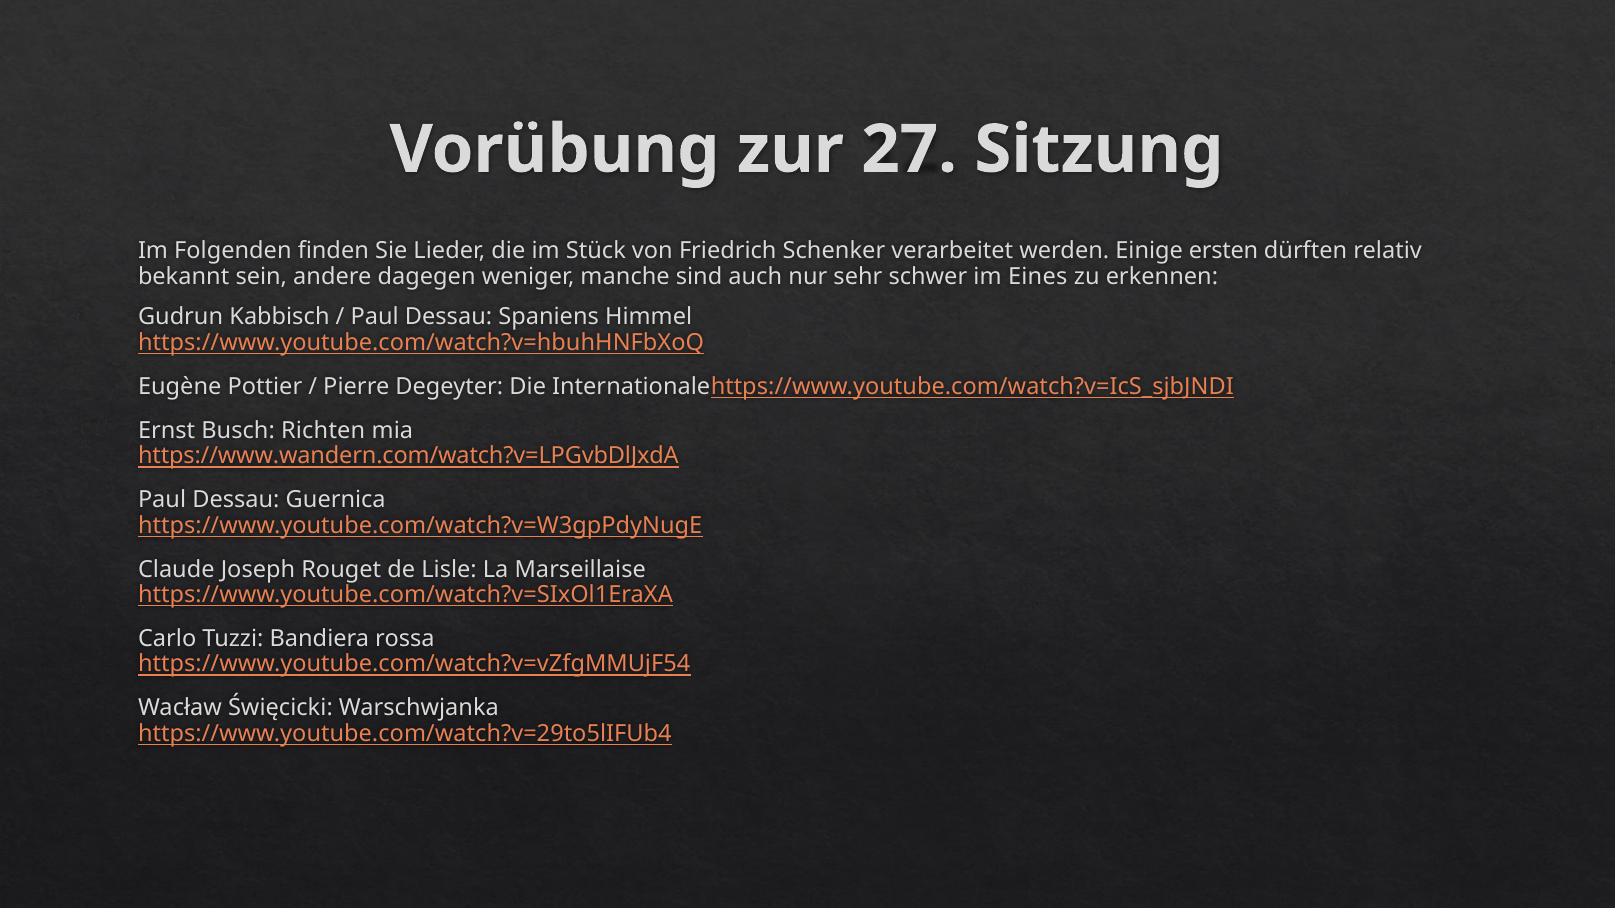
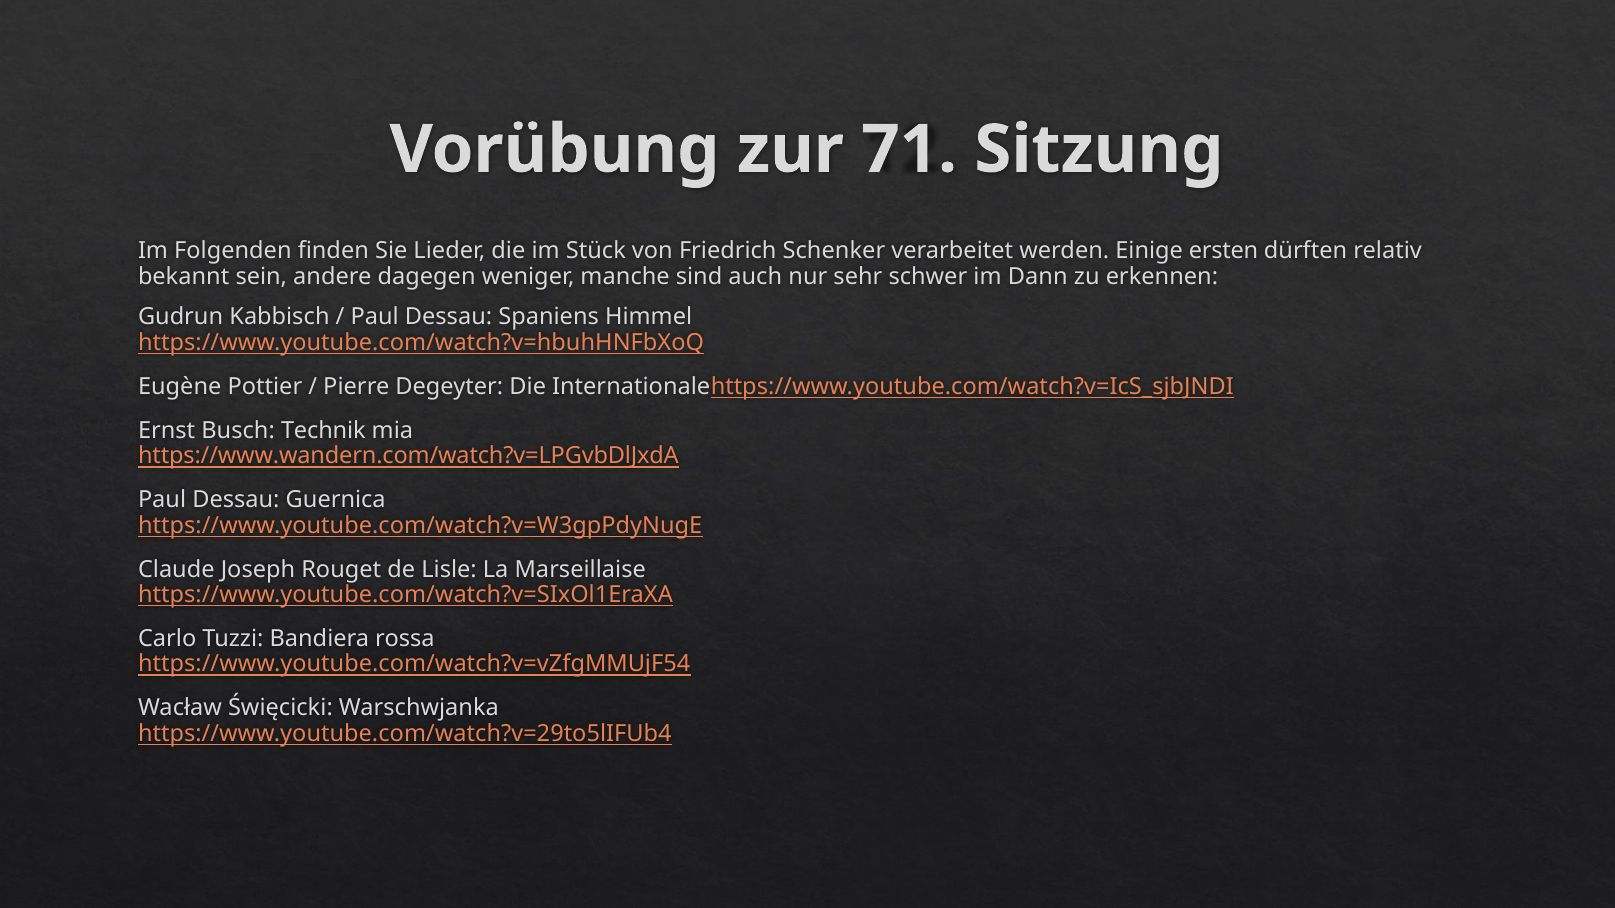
27: 27 -> 71
Eines: Eines -> Dann
Richten: Richten -> Technik
